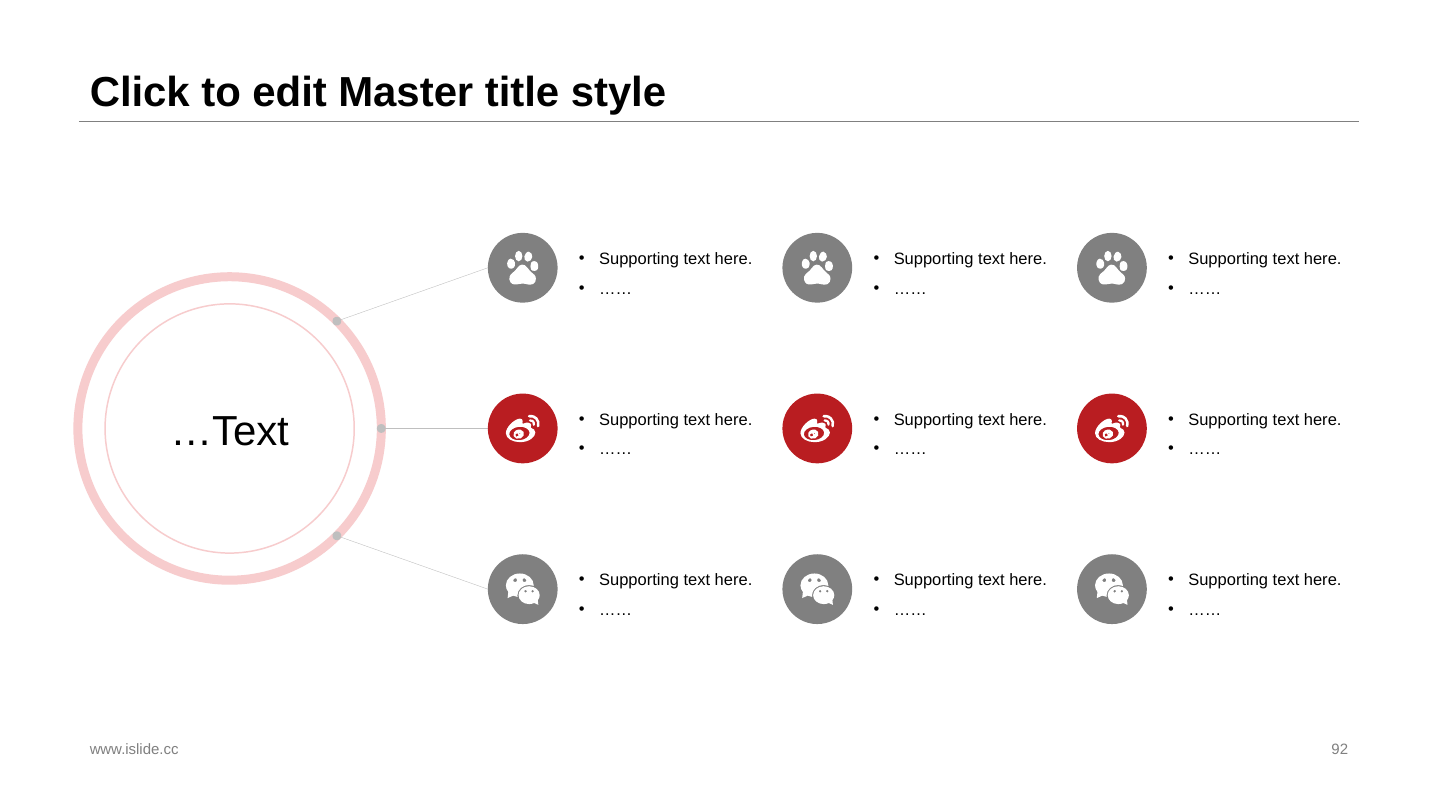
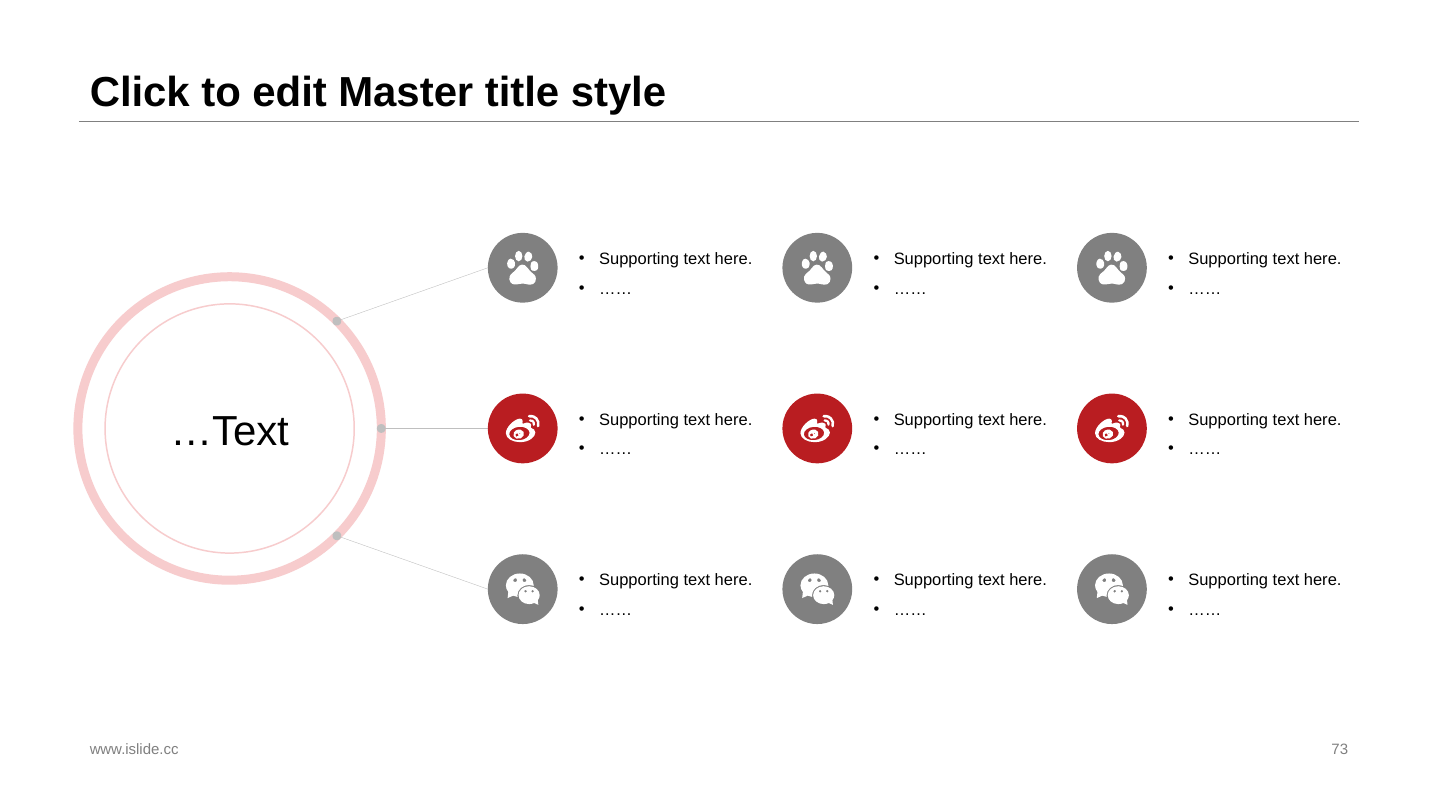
92: 92 -> 73
